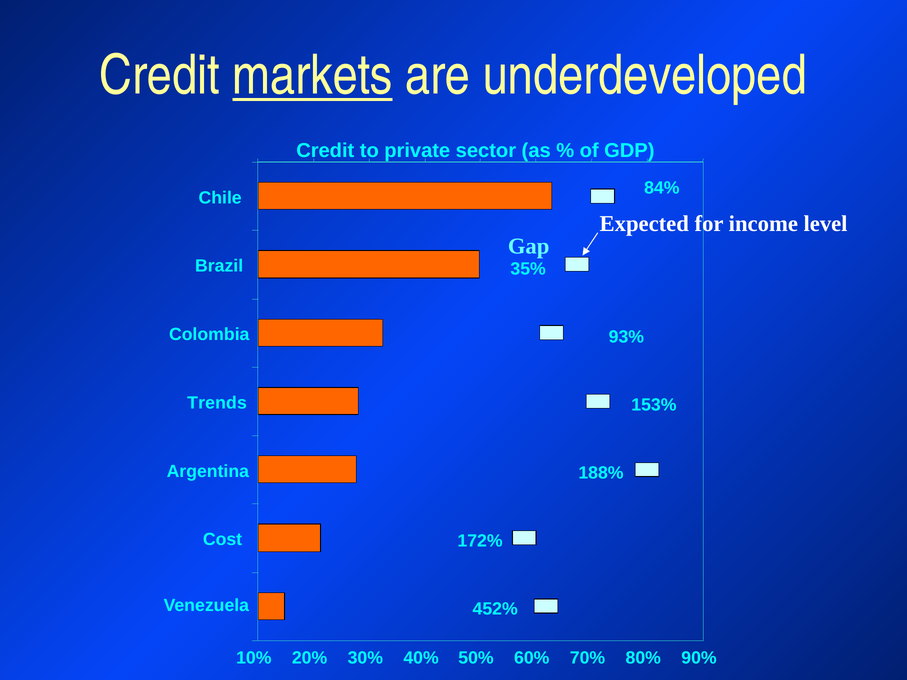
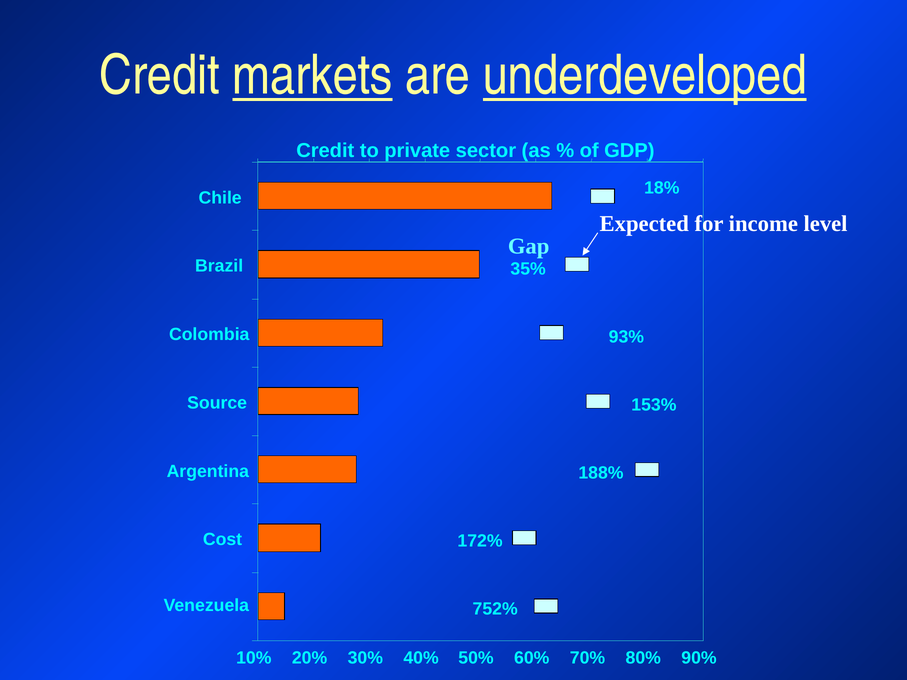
underdeveloped underline: none -> present
84%: 84% -> 18%
Trends: Trends -> Source
452%: 452% -> 752%
